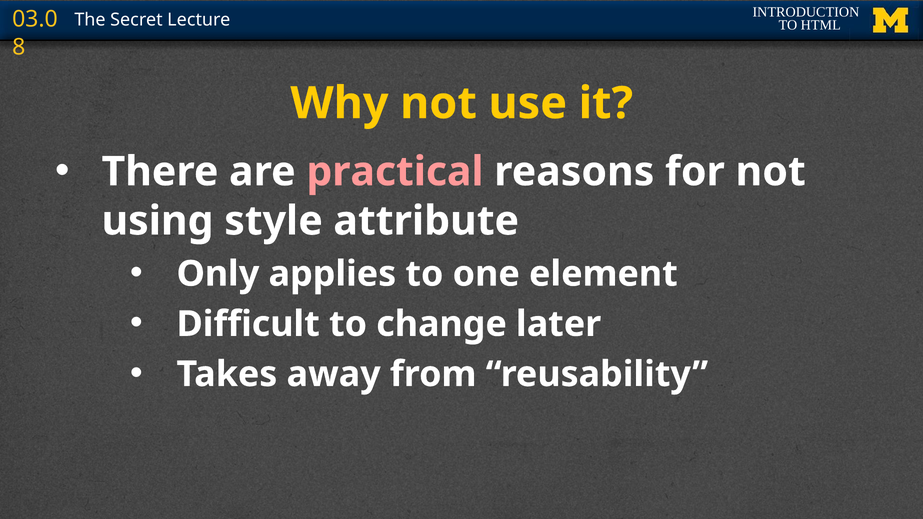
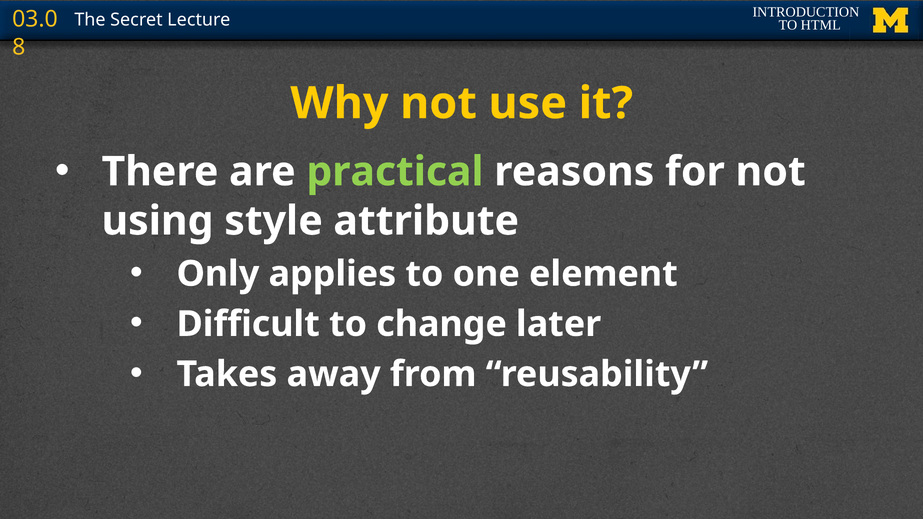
practical colour: pink -> light green
